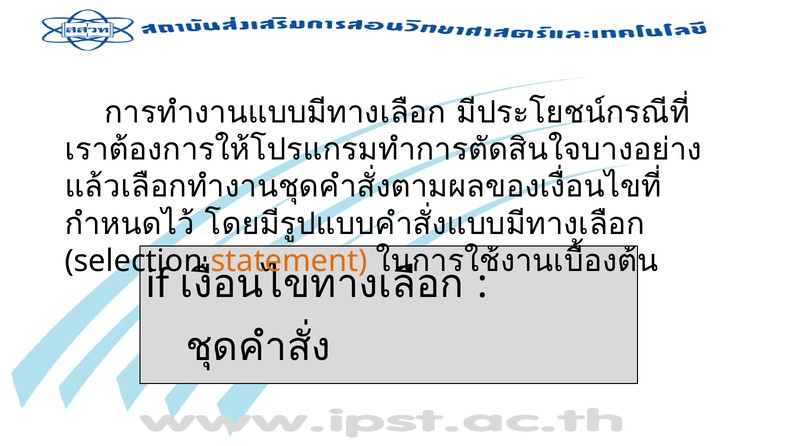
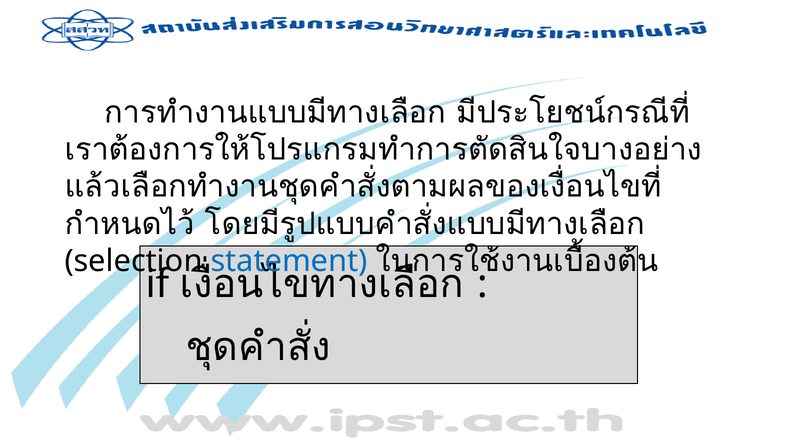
statement colour: orange -> blue
